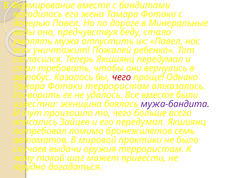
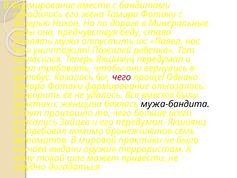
дочерью Павел: Павел -> Нихон
Фотаки террористам: террористам -> формирование
известна at (36, 104): известна -> практики
мужа-бандита colour: purple -> black
